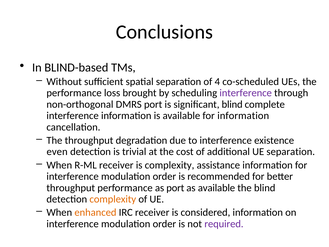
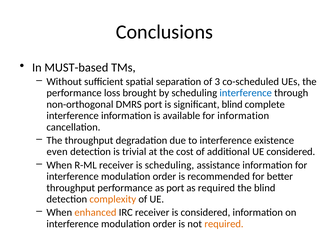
BLIND-based: BLIND-based -> MUST-based
4: 4 -> 3
interference at (246, 93) colour: purple -> blue
UE separation: separation -> considered
is complexity: complexity -> scheduling
as available: available -> required
required at (224, 224) colour: purple -> orange
